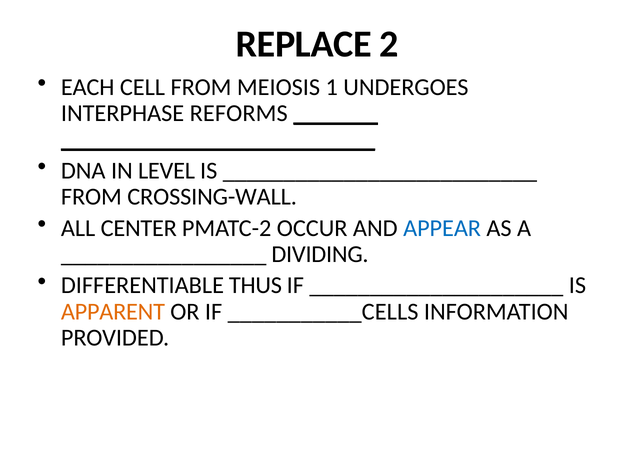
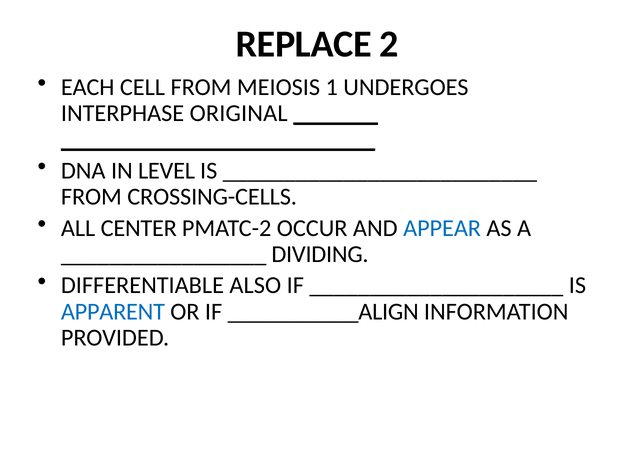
REFORMS: REFORMS -> ORIGINAL
CROSSING-WALL: CROSSING-WALL -> CROSSING-CELLS
THUS: THUS -> ALSO
APPARENT colour: orange -> blue
___________CELLS: ___________CELLS -> ___________ALIGN
